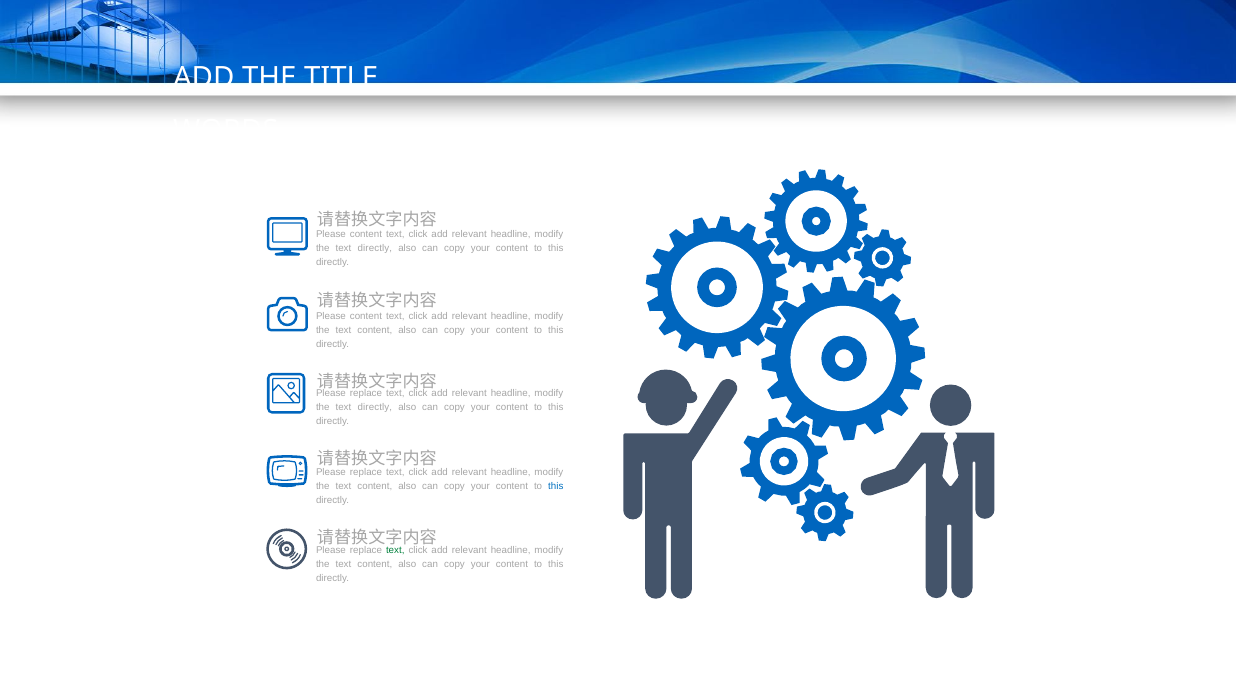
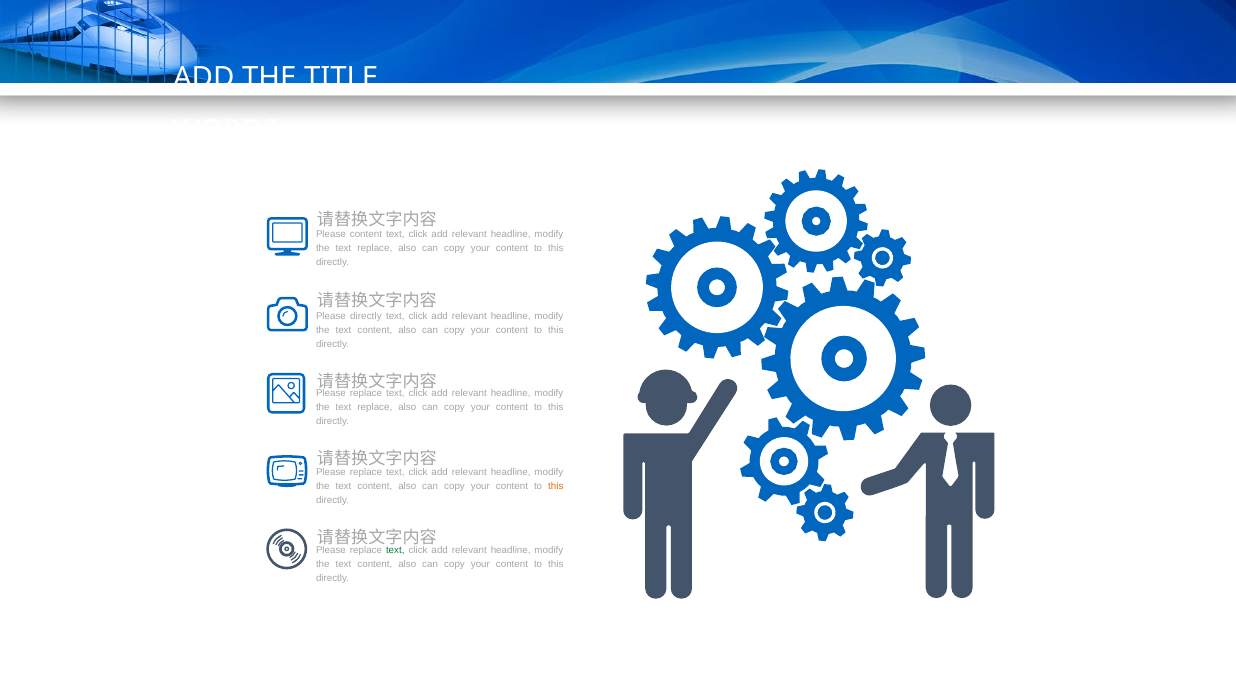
directly at (375, 248): directly -> replace
content at (366, 316): content -> directly
directly at (375, 407): directly -> replace
this at (556, 486) colour: blue -> orange
